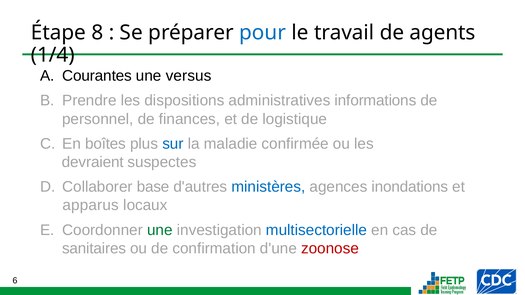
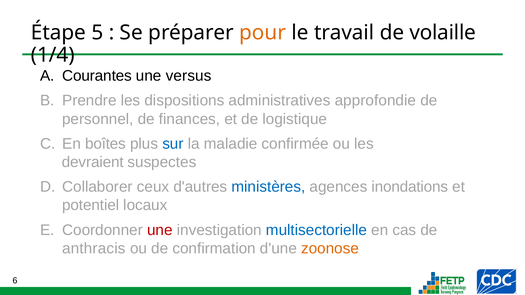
8: 8 -> 5
pour colour: blue -> orange
agents: agents -> volaille
informations: informations -> approfondie
base: base -> ceux
apparus: apparus -> potentiel
une at (160, 230) colour: green -> red
sanitaires: sanitaires -> anthracis
zoonose colour: red -> orange
